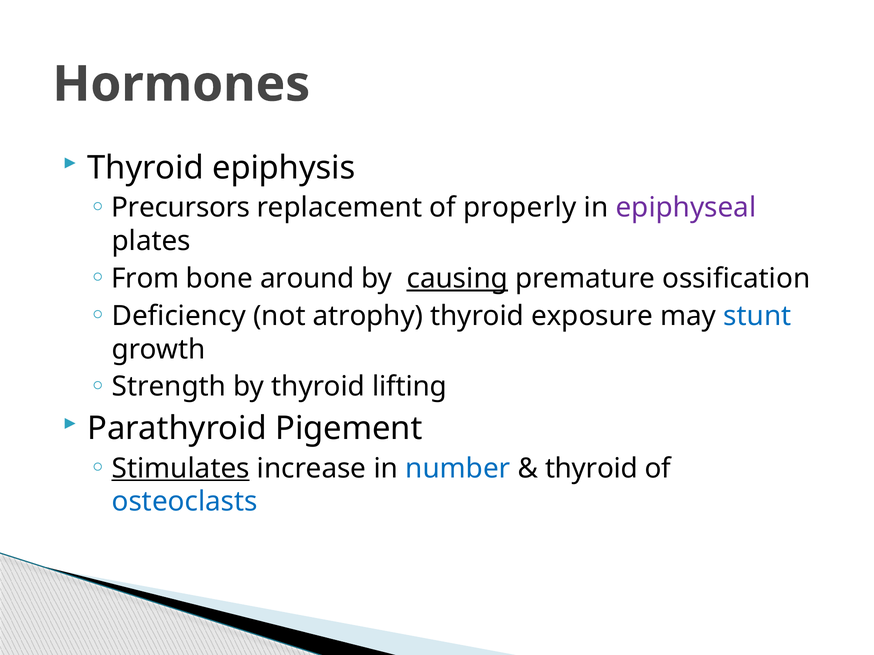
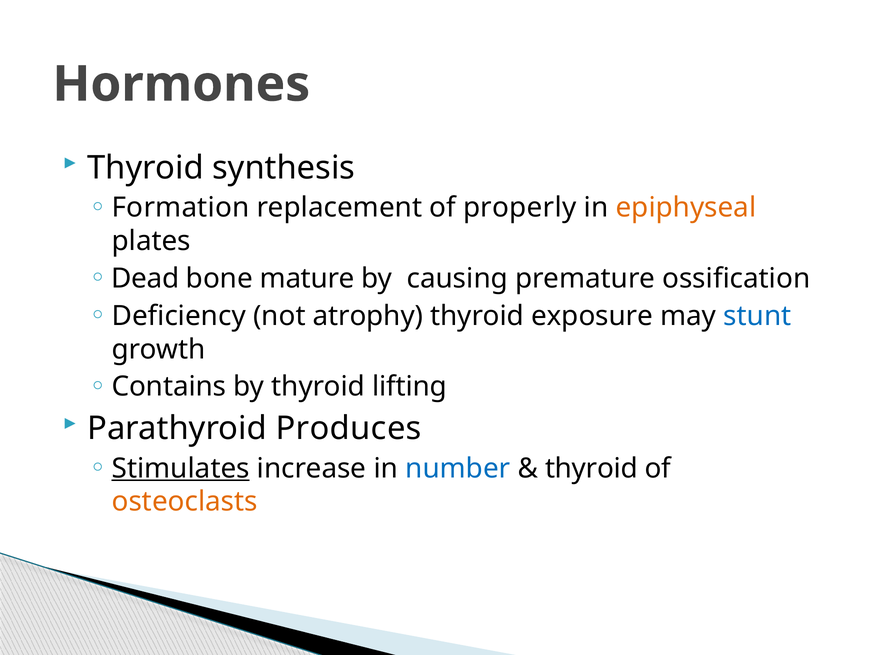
epiphysis: epiphysis -> synthesis
Precursors: Precursors -> Formation
epiphyseal colour: purple -> orange
From: From -> Dead
around: around -> mature
causing underline: present -> none
Strength: Strength -> Contains
Pigement: Pigement -> Produces
osteoclasts colour: blue -> orange
